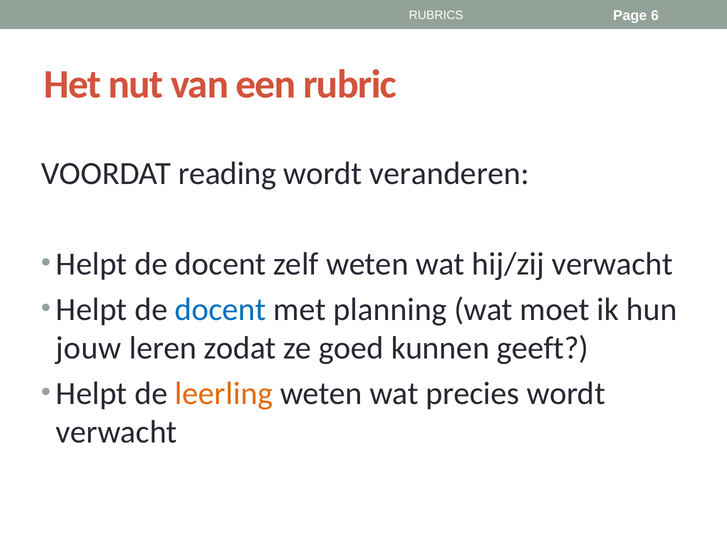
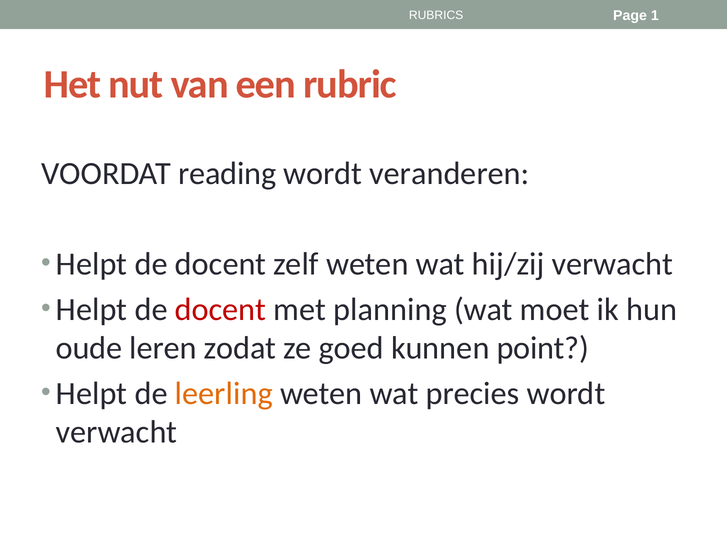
6: 6 -> 1
docent at (221, 310) colour: blue -> red
jouw: jouw -> oude
geeft: geeft -> point
